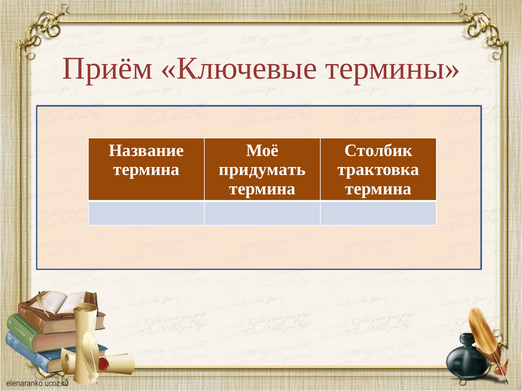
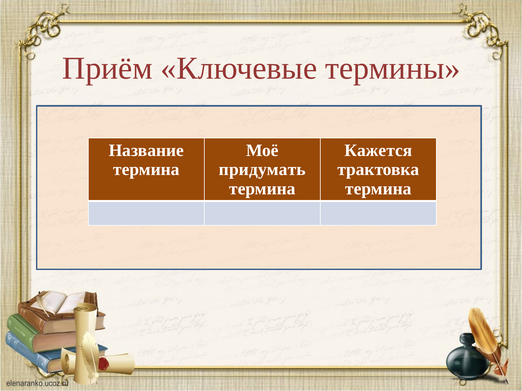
Столбик: Столбик -> Кажется
